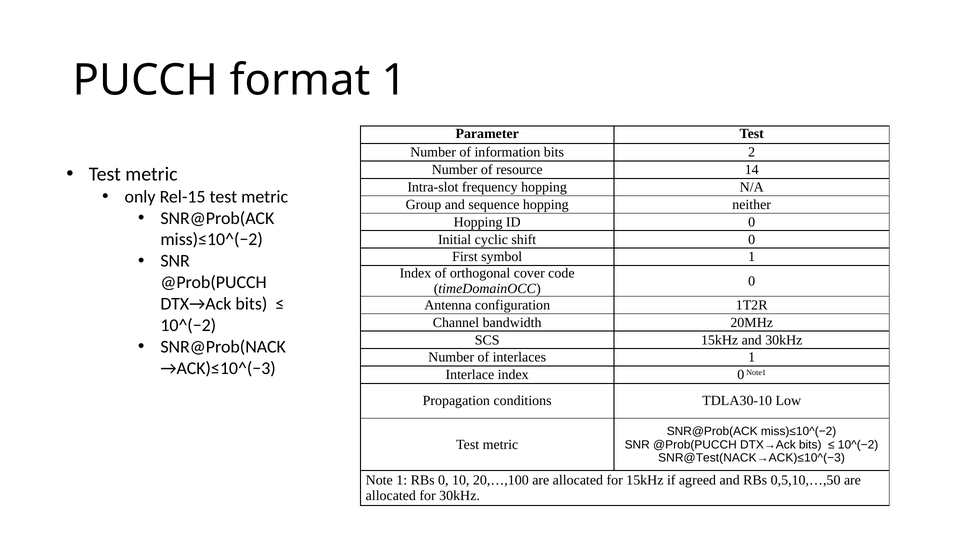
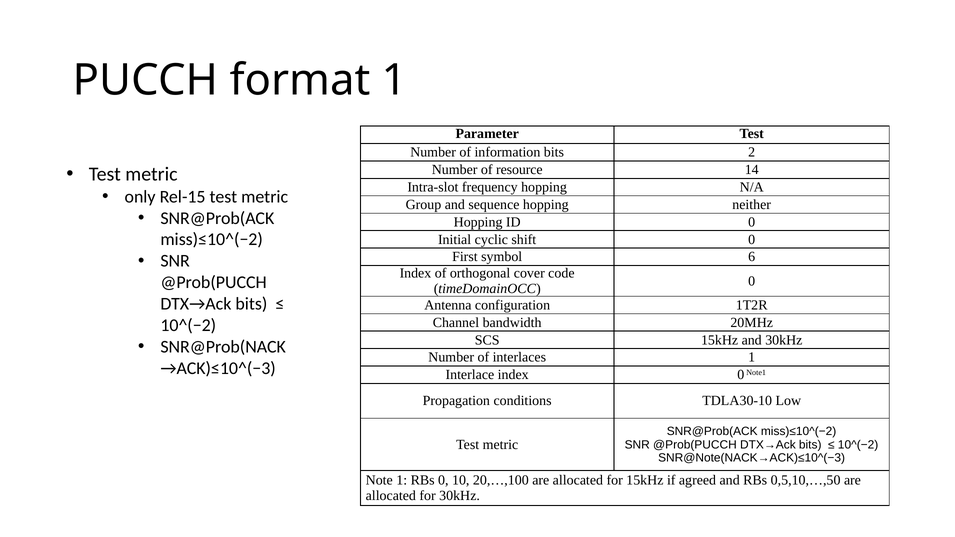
symbol 1: 1 -> 6
SNR@Test(NACK→ACK)≤10^(−3: SNR@Test(NACK→ACK)≤10^(−3 -> SNR@Note(NACK→ACK)≤10^(−3
